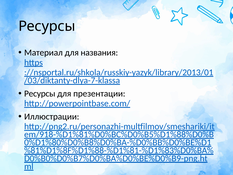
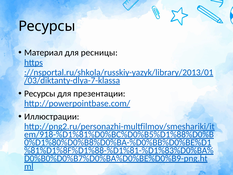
названия: названия -> ресницы
